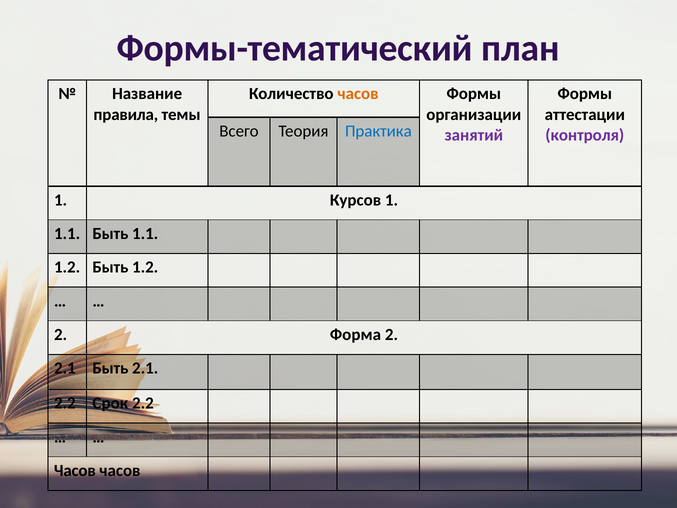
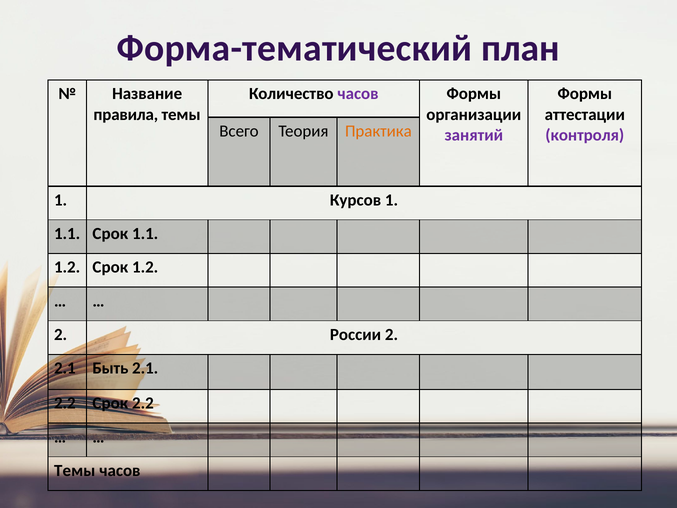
Формы-тематический: Формы-тематический -> Форма-тематический
часов at (358, 94) colour: orange -> purple
Практика colour: blue -> orange
1.1 Быть: Быть -> Срок
1.2 Быть: Быть -> Срок
Форма: Форма -> России
Часов at (75, 470): Часов -> Темы
